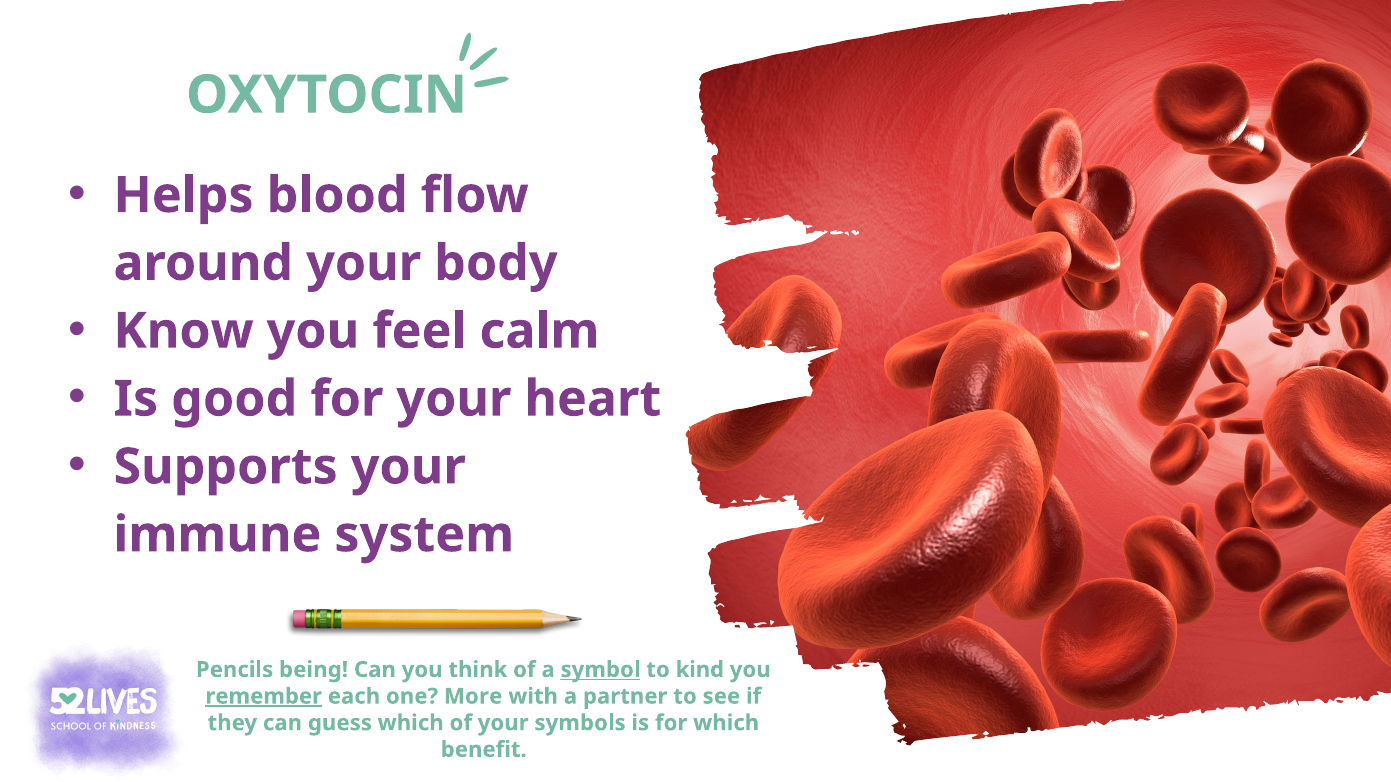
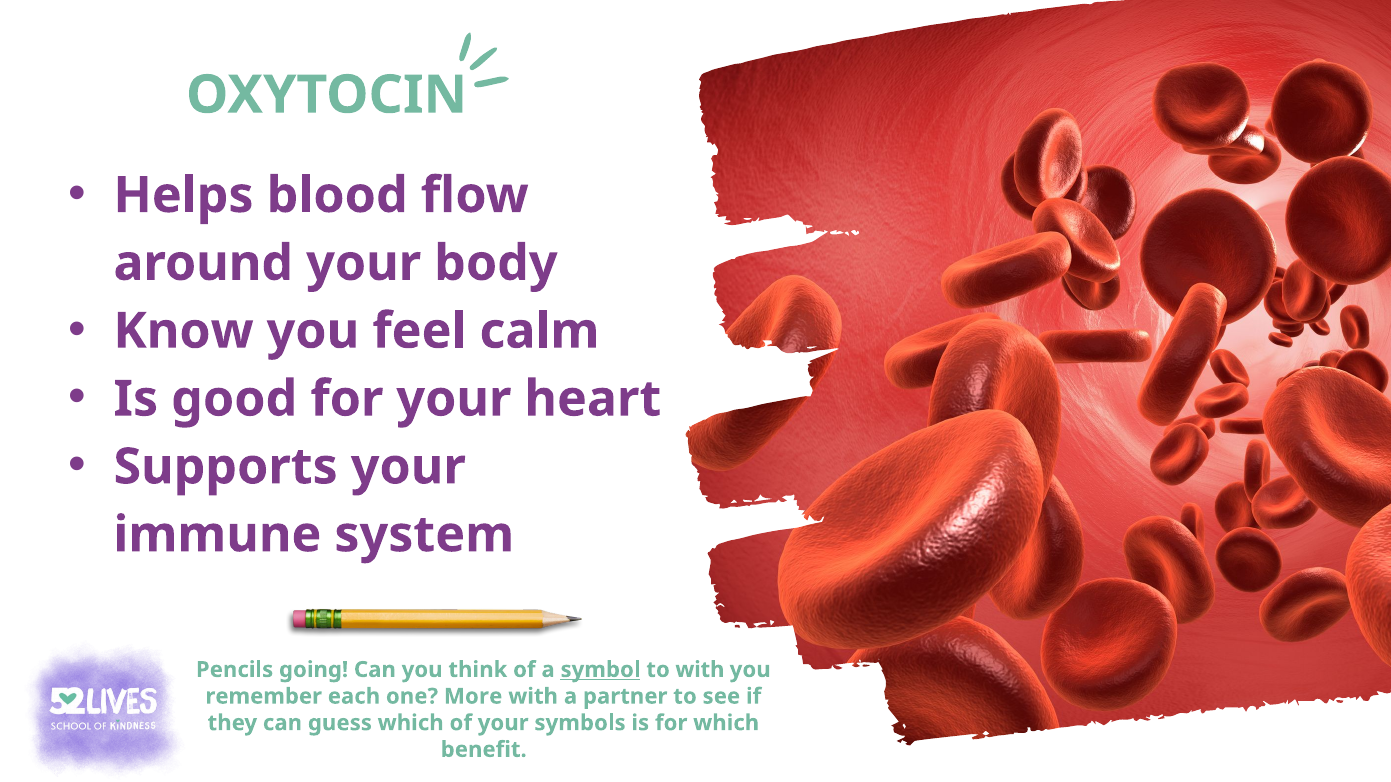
being: being -> going
to kind: kind -> with
remember underline: present -> none
